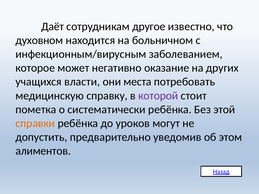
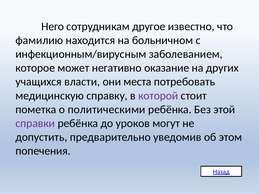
Даёт: Даёт -> Него
духовном: духовном -> фамилию
систематически: систематически -> политическими
справки colour: orange -> purple
алиментов: алиментов -> попечения
